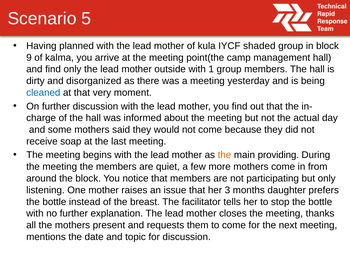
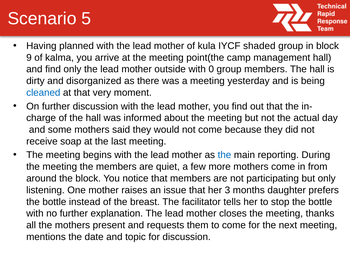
1: 1 -> 0
the at (224, 155) colour: orange -> blue
providing: providing -> reporting
